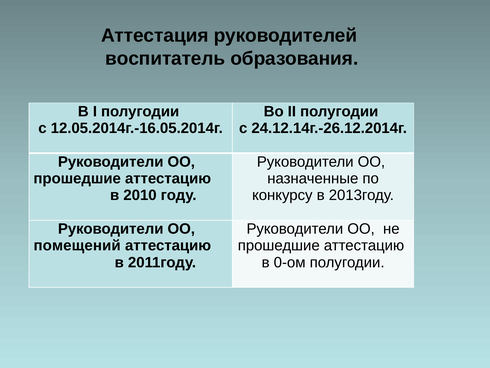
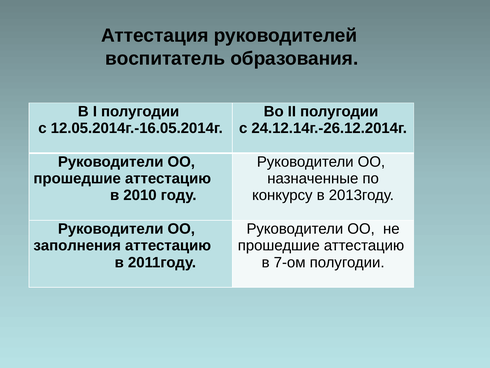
помещений: помещений -> заполнения
0-ом: 0-ом -> 7-ом
